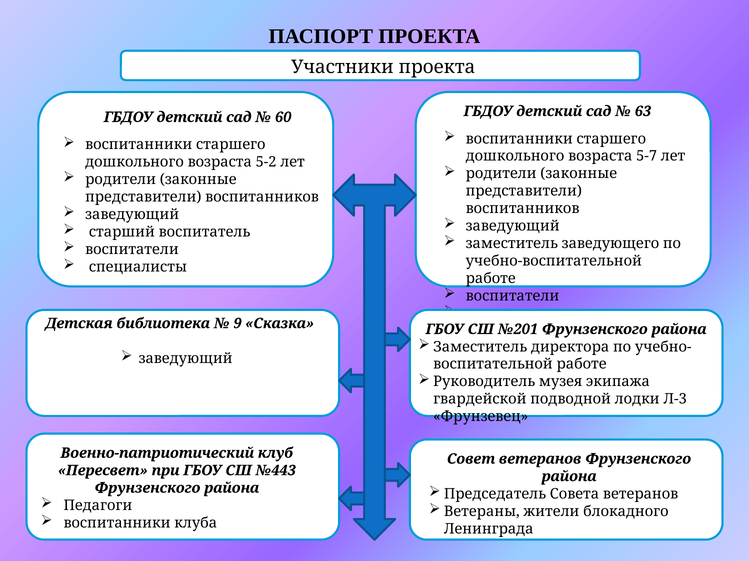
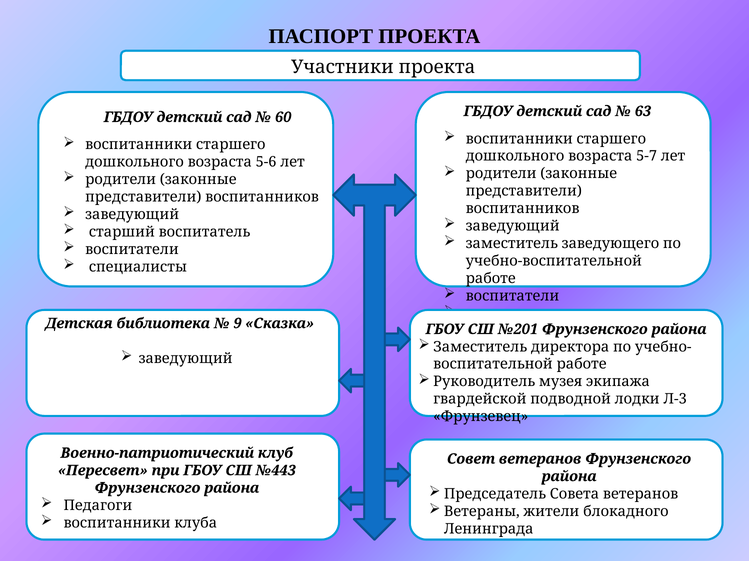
5-2: 5-2 -> 5-6
